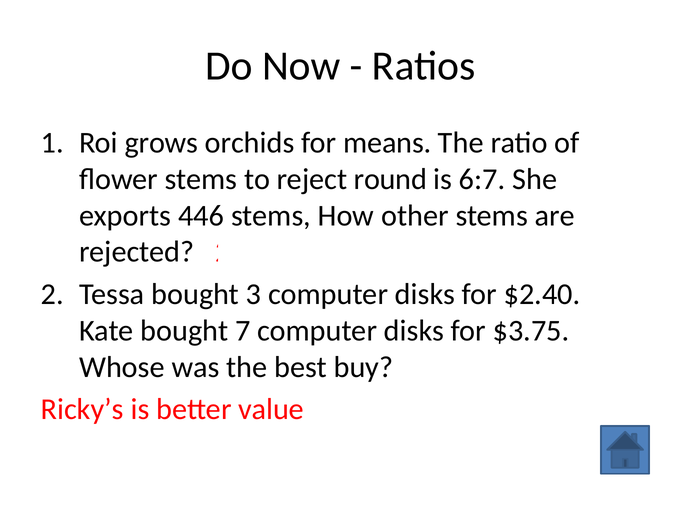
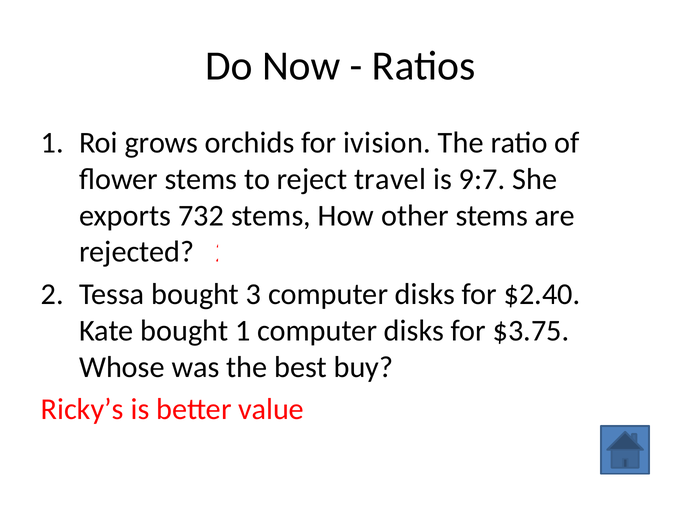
means: means -> ivision
round: round -> travel
6:7: 6:7 -> 9:7
446: 446 -> 732
bought 7: 7 -> 1
